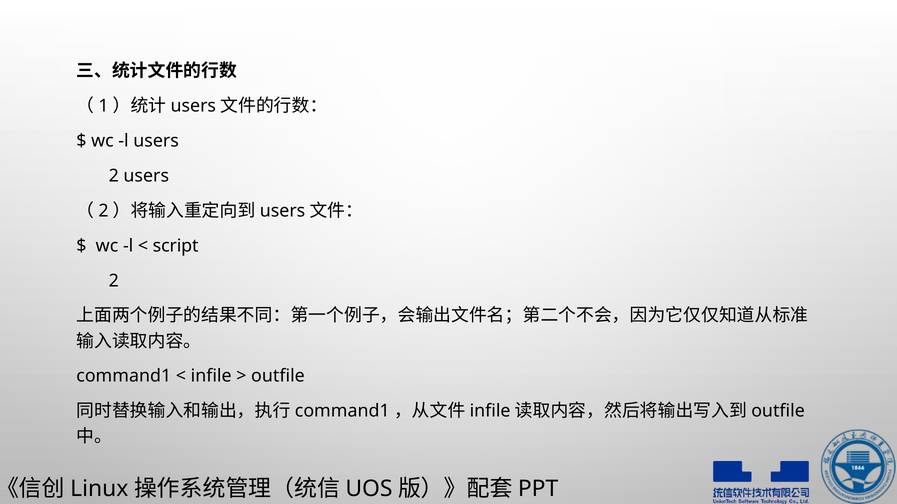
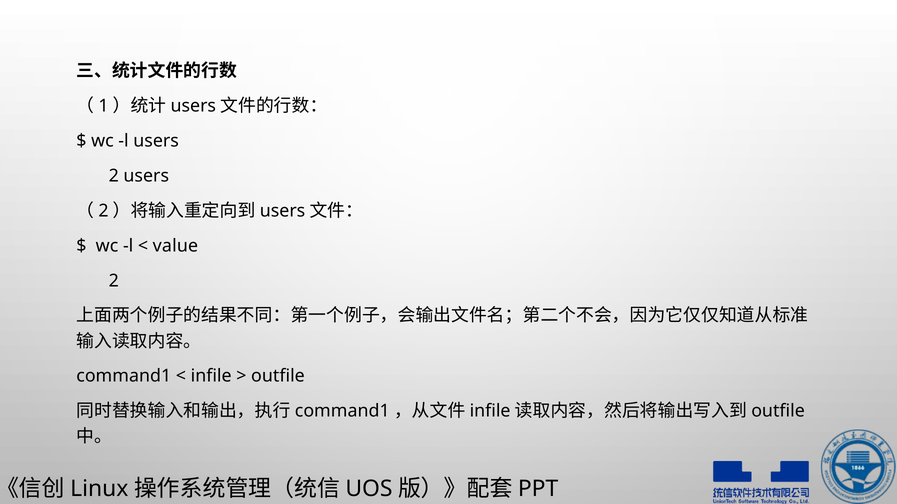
script: script -> value
